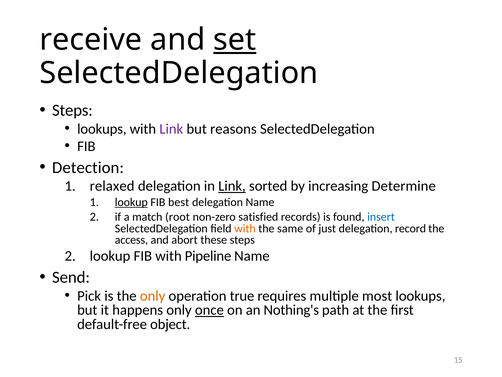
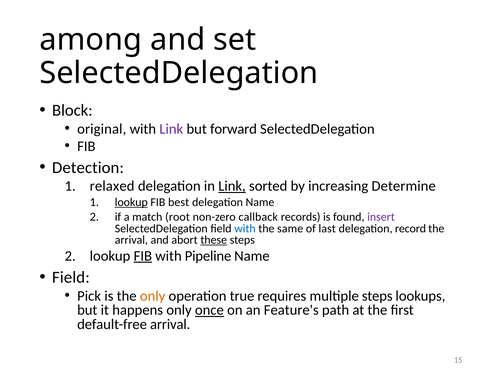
receive: receive -> among
set underline: present -> none
Steps at (72, 110): Steps -> Block
lookups at (102, 129): lookups -> original
reasons: reasons -> forward
satisfied: satisfied -> callback
insert colour: blue -> purple
with at (245, 228) colour: orange -> blue
just: just -> last
access at (131, 240): access -> arrival
these underline: none -> present
FIB at (143, 256) underline: none -> present
Send at (71, 277): Send -> Field
multiple most: most -> steps
Nothing's: Nothing's -> Feature's
default-free object: object -> arrival
